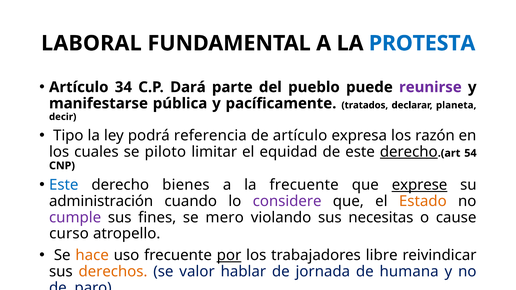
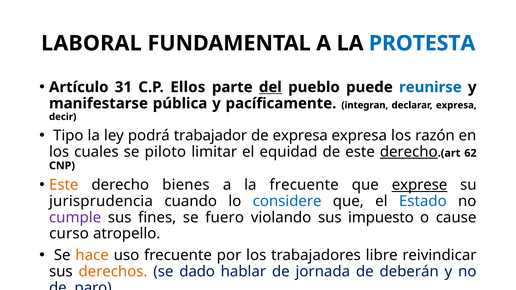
34: 34 -> 31
Dará: Dará -> Ellos
del underline: none -> present
reunirse colour: purple -> blue
tratados: tratados -> integran
declarar planeta: planeta -> expresa
referencia: referencia -> trabajador
de artículo: artículo -> expresa
54: 54 -> 62
Este at (64, 185) colour: blue -> orange
administración: administración -> jurisprudencia
considere colour: purple -> blue
Estado colour: orange -> blue
mero: mero -> fuero
necesitas: necesitas -> impuesto
por underline: present -> none
valor: valor -> dado
humana: humana -> deberán
